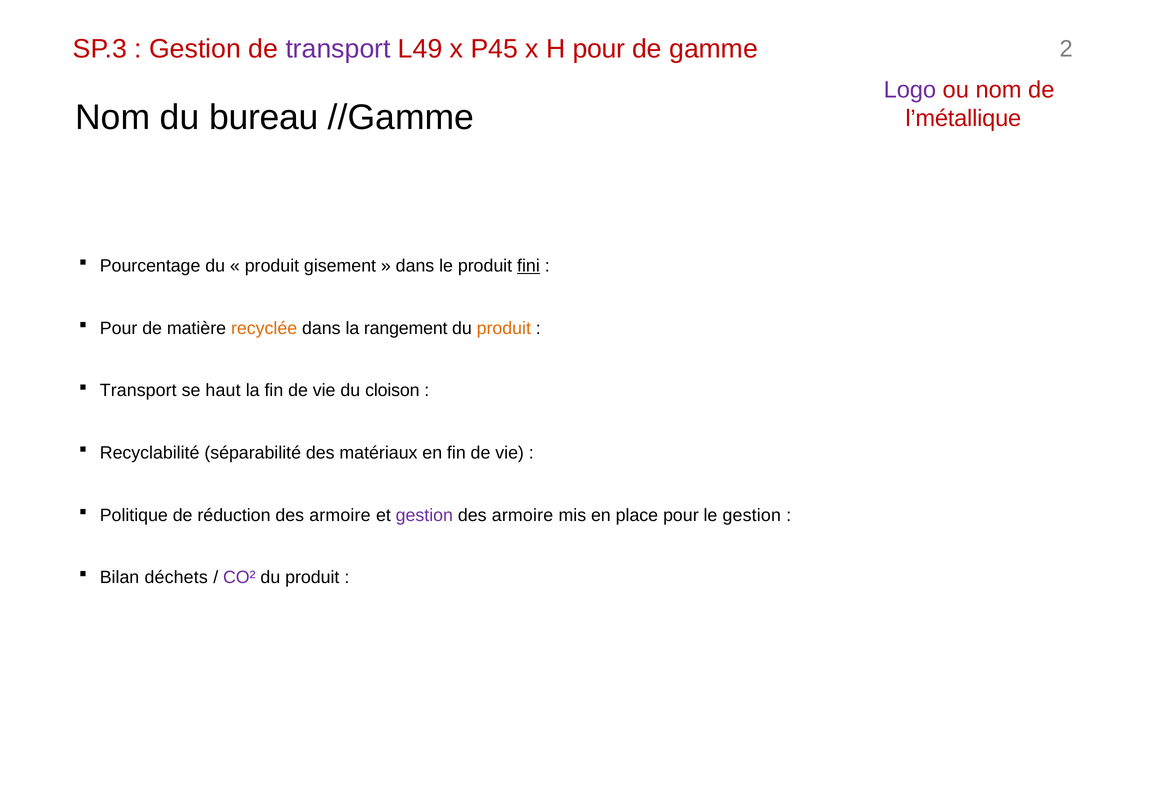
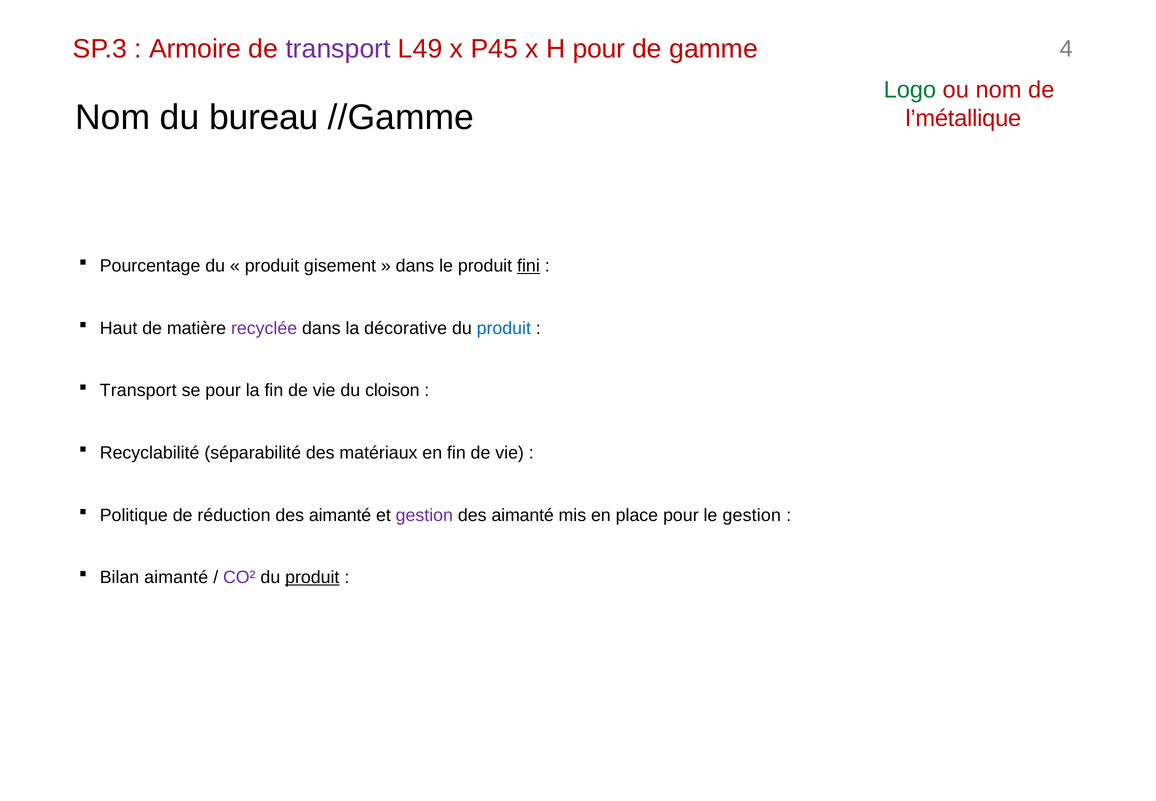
Gestion at (195, 49): Gestion -> Armoire
2: 2 -> 4
Logo colour: purple -> green
Pour at (119, 328): Pour -> Haut
recyclée colour: orange -> purple
rangement: rangement -> décorative
produit at (504, 328) colour: orange -> blue
se haut: haut -> pour
réduction des armoire: armoire -> aimanté
armoire at (522, 515): armoire -> aimanté
Bilan déchets: déchets -> aimanté
produit at (312, 577) underline: none -> present
